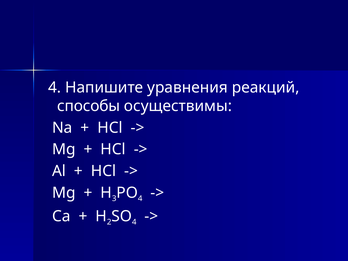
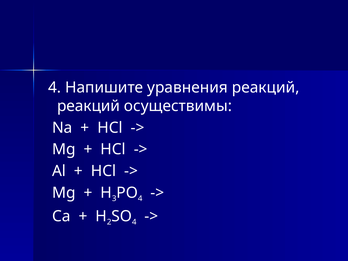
способы at (89, 106): способы -> реакций
